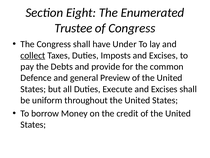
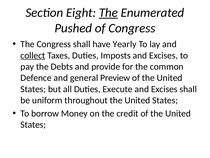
The at (108, 13) underline: none -> present
Trustee: Trustee -> Pushed
Under: Under -> Yearly
